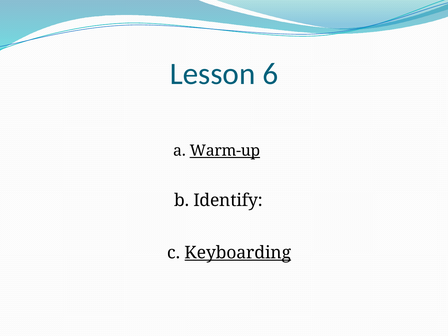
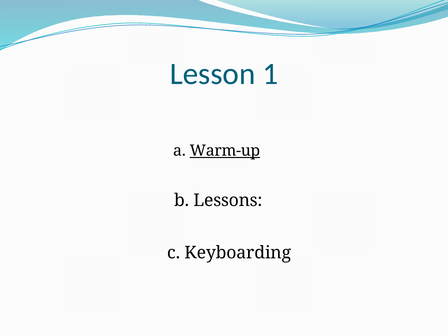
6: 6 -> 1
Identify: Identify -> Lessons
Keyboarding underline: present -> none
